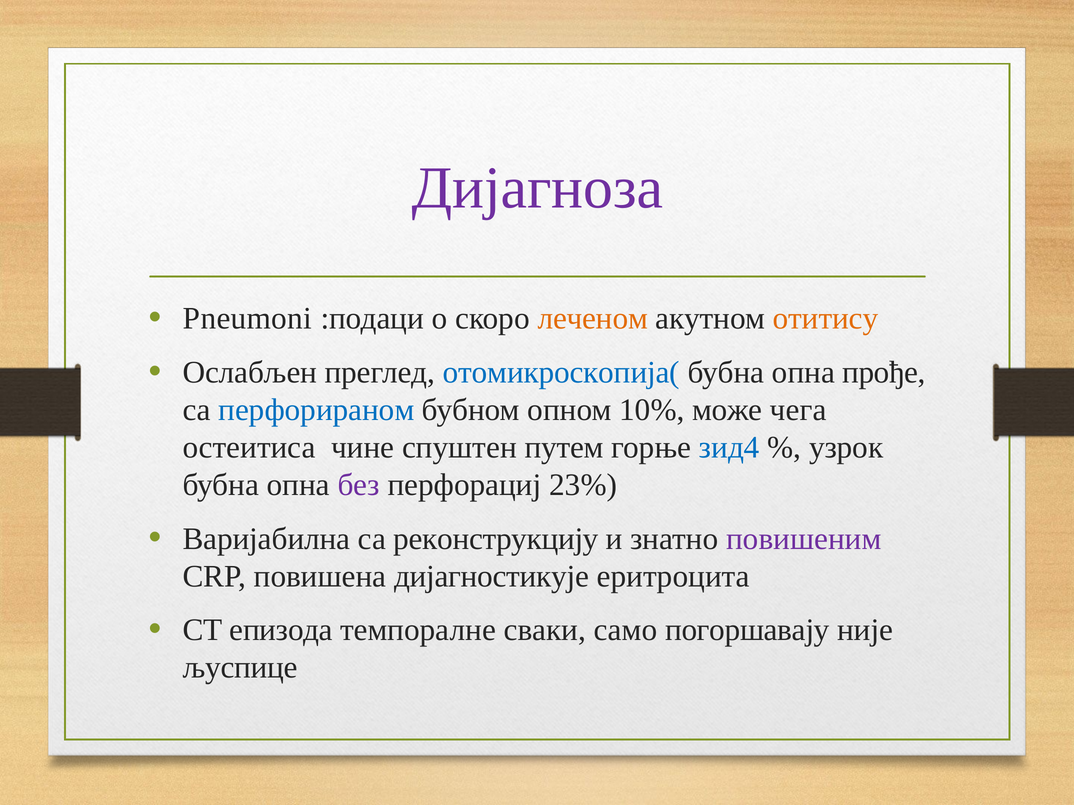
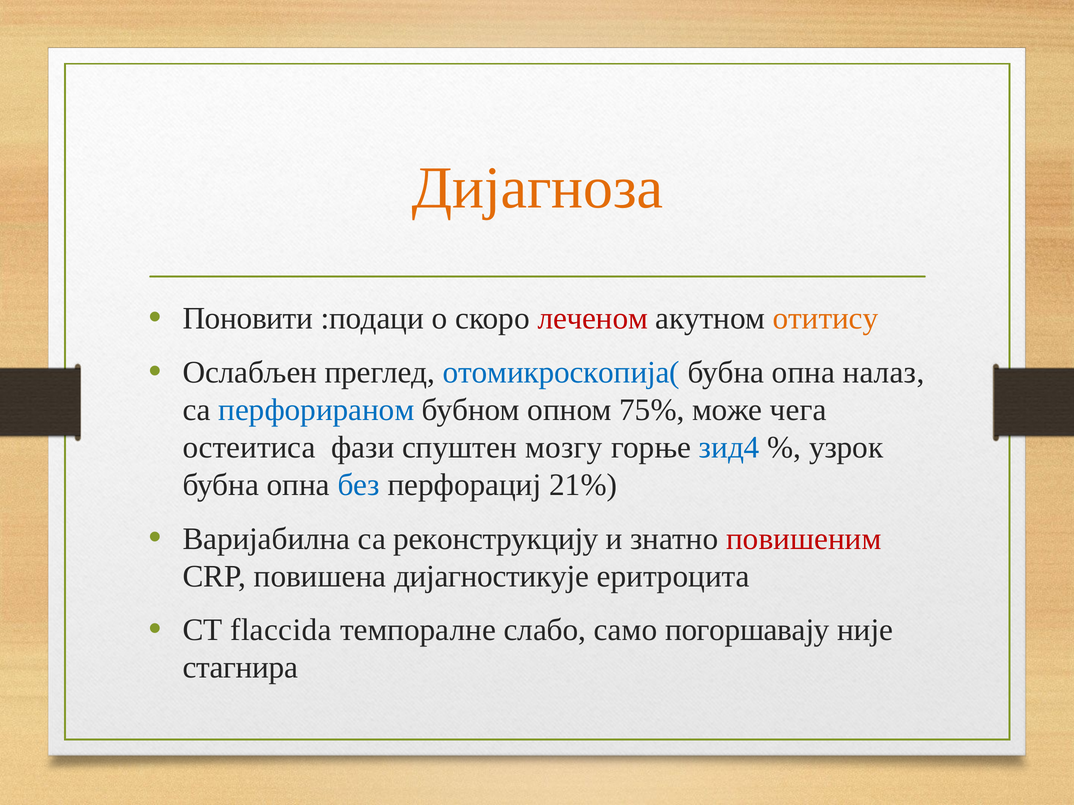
Дијагноза colour: purple -> orange
Pneumoni: Pneumoni -> Поновити
леченом colour: orange -> red
прође: прође -> налаз
10%: 10% -> 75%
чине: чине -> фази
путем: путем -> мозгу
без colour: purple -> blue
23%: 23% -> 21%
повишеним colour: purple -> red
епизода: епизода -> flaccida
сваки: сваки -> слабо
љуспице: љуспице -> стагнира
